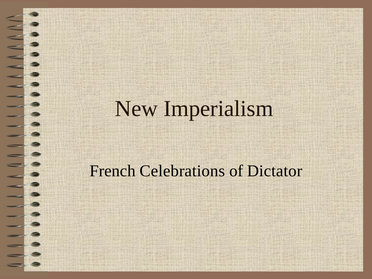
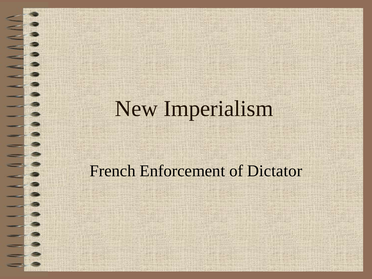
Celebrations: Celebrations -> Enforcement
